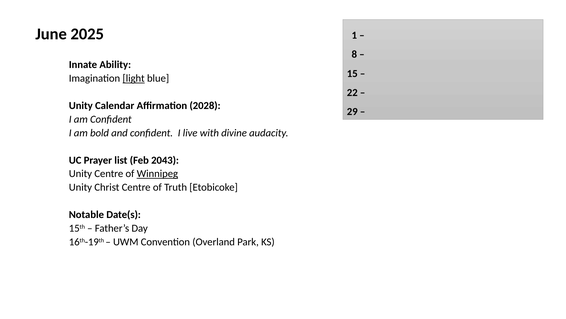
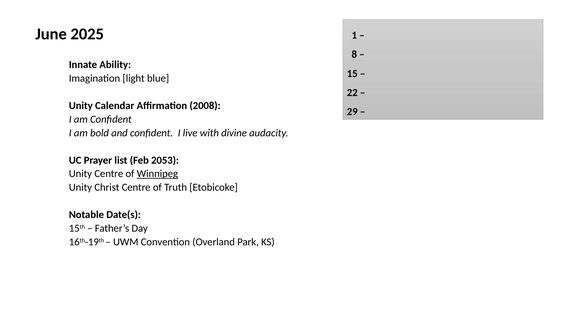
light underline: present -> none
2028: 2028 -> 2008
2043: 2043 -> 2053
